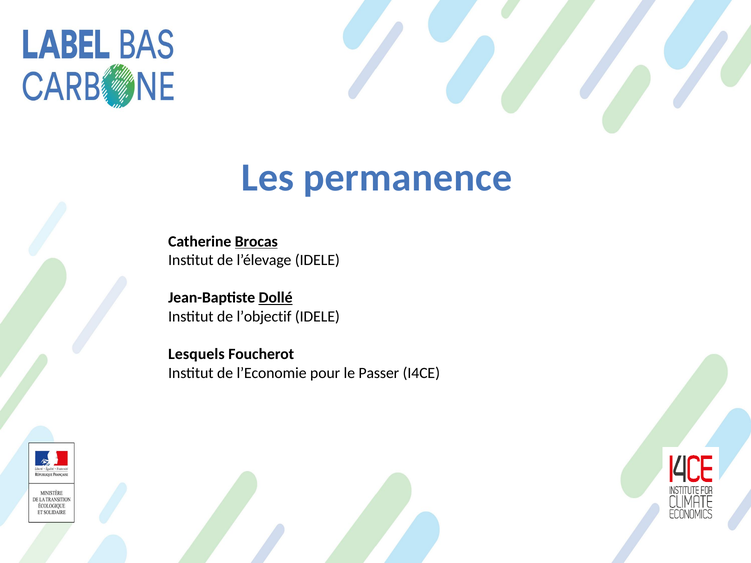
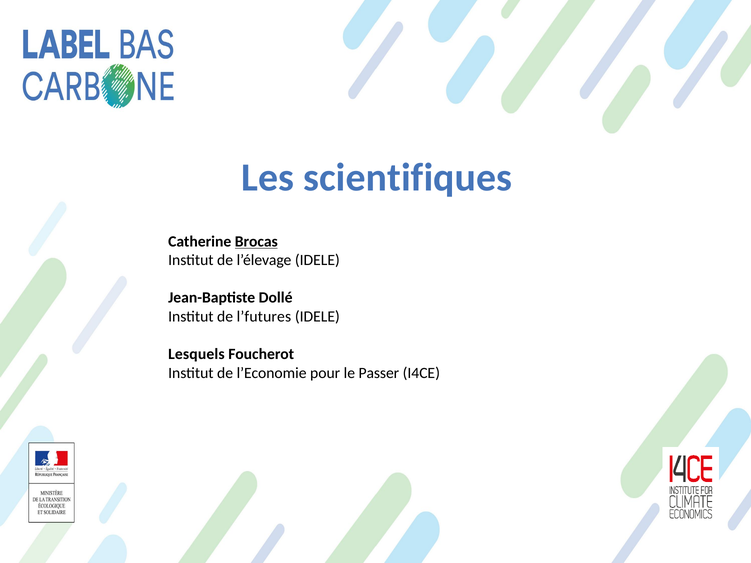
permanence: permanence -> scientifiques
Dollé underline: present -> none
l’objectif: l’objectif -> l’futures
